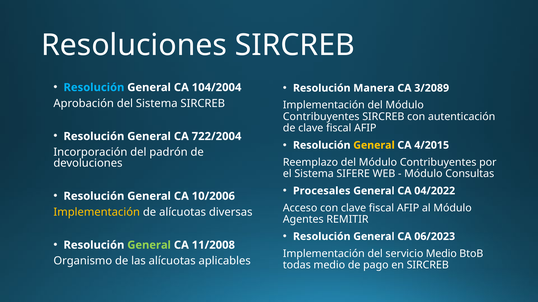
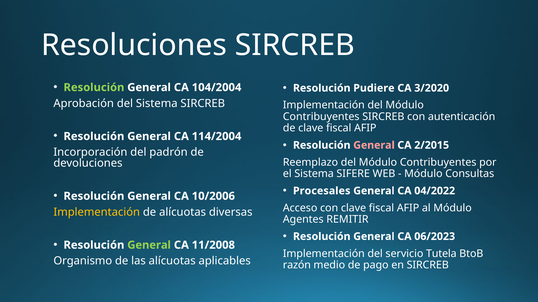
Resolución at (94, 88) colour: light blue -> light green
Manera: Manera -> Pudiere
3/2089: 3/2089 -> 3/2020
722/2004: 722/2004 -> 114/2004
General at (374, 145) colour: yellow -> pink
4/2015: 4/2015 -> 2/2015
servicio Medio: Medio -> Tutela
todas: todas -> razón
